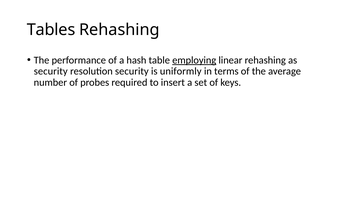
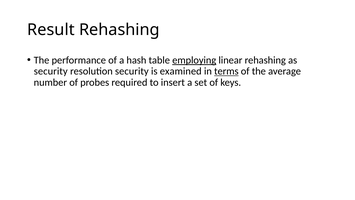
Tables: Tables -> Result
uniformly: uniformly -> examined
terms underline: none -> present
